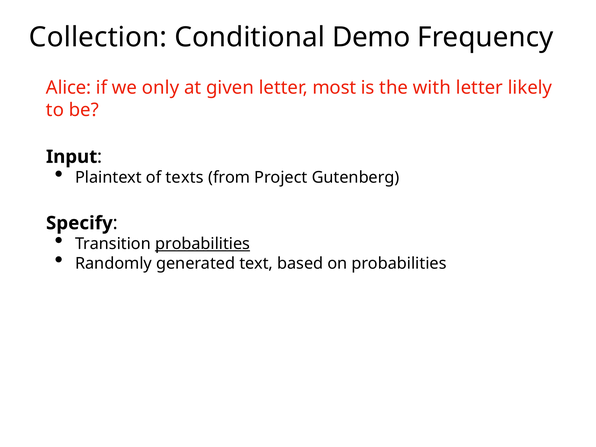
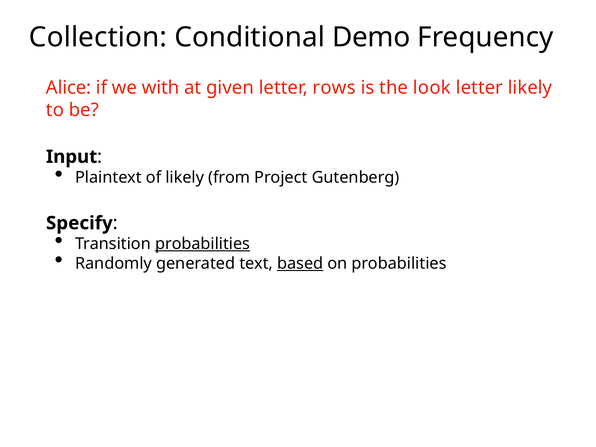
only: only -> with
most: most -> rows
with: with -> look
of texts: texts -> likely
based underline: none -> present
